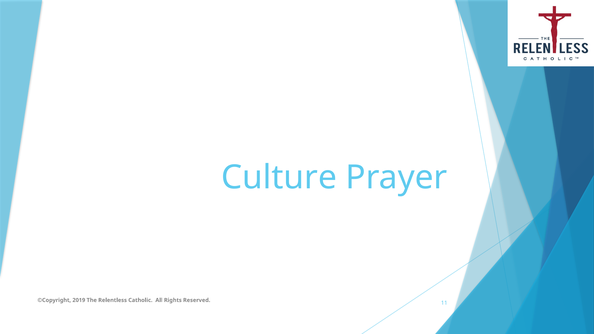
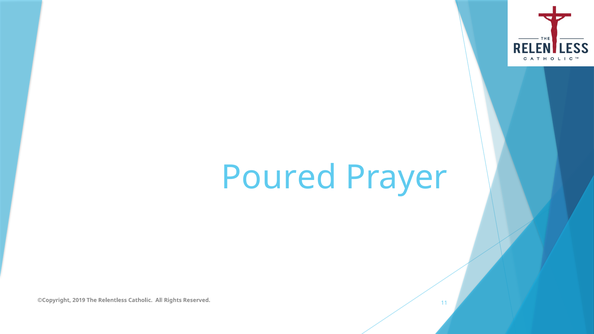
Culture: Culture -> Poured
